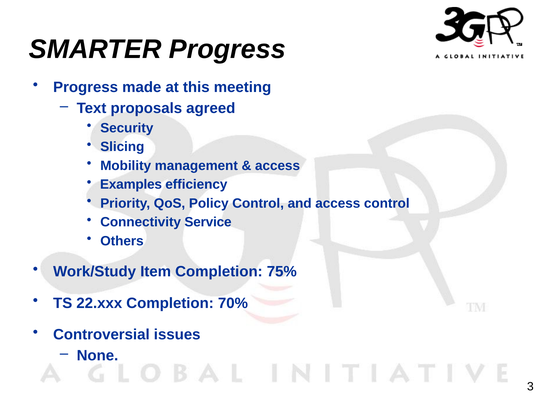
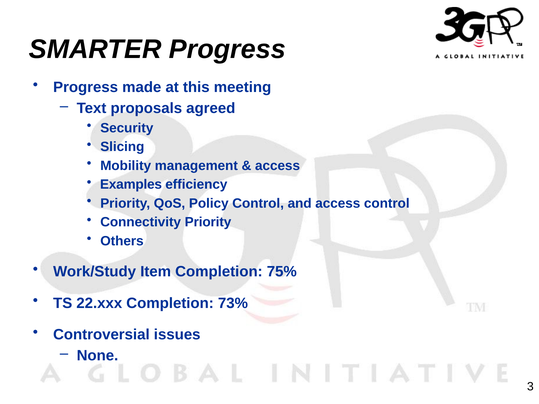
Connectivity Service: Service -> Priority
70%: 70% -> 73%
